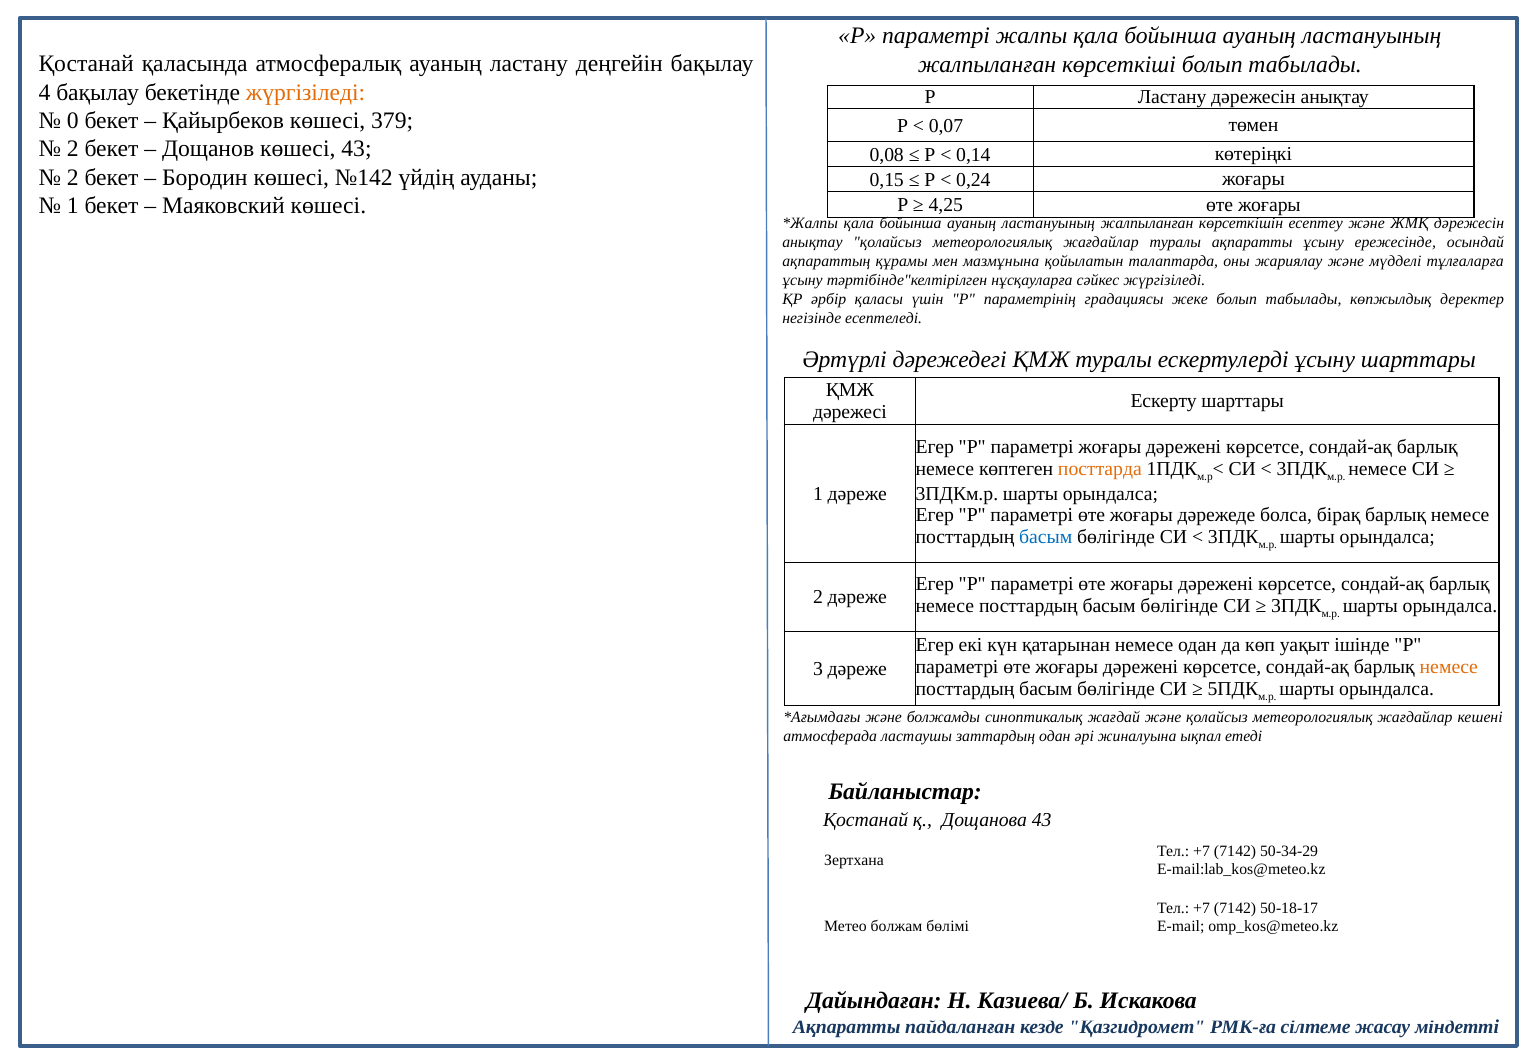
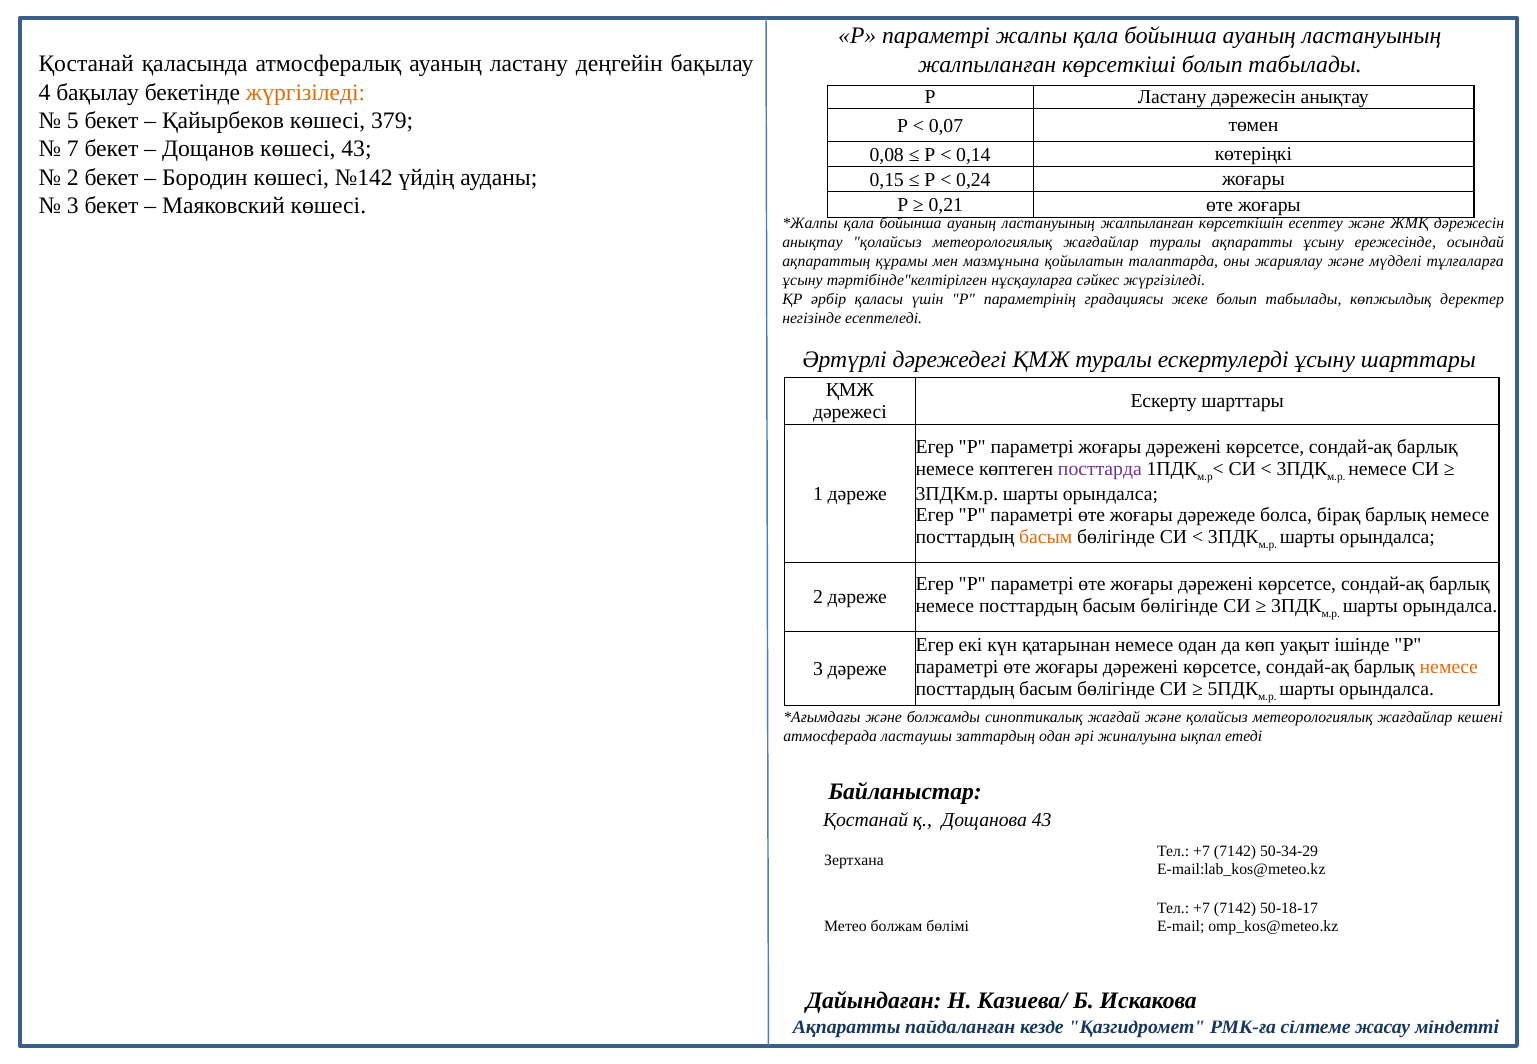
0: 0 -> 5
2 at (73, 149): 2 -> 7
1 at (73, 206): 1 -> 3
4,25: 4,25 -> 0,21
посттарда colour: orange -> purple
басым at (1046, 537) colour: blue -> orange
